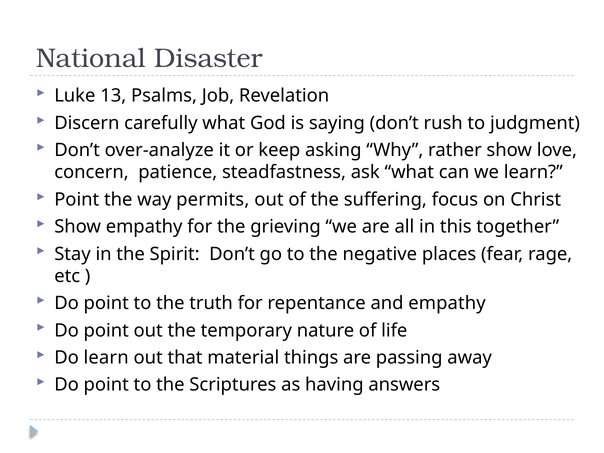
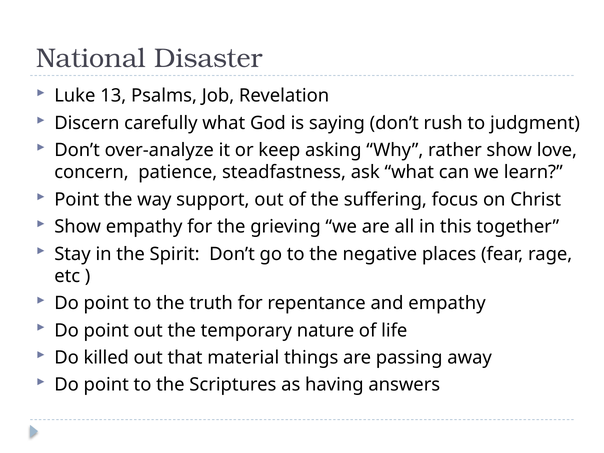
permits: permits -> support
Do learn: learn -> killed
